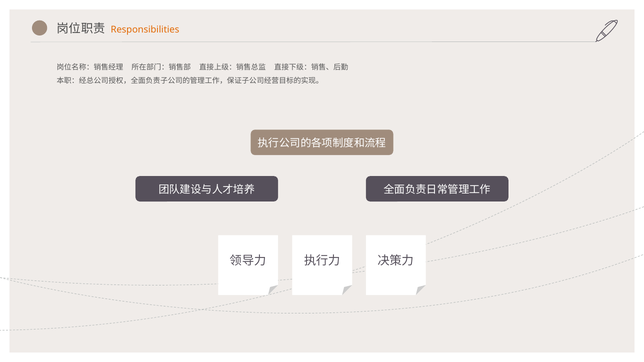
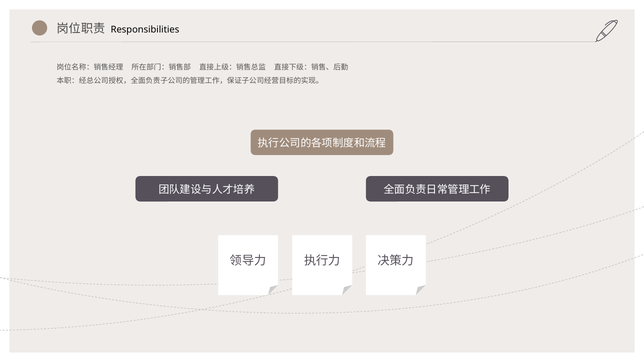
Responsibilities colour: orange -> black
